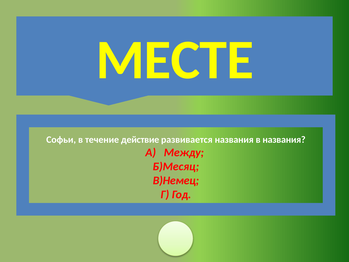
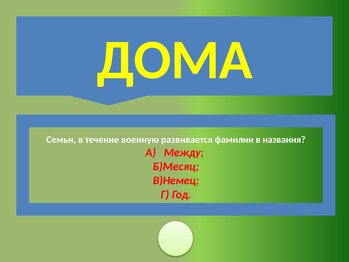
МЕСТЕ: МЕСТЕ -> ДОМА
Софьи: Софьи -> Семьи
действие: действие -> военную
развивается названия: названия -> фамилии
